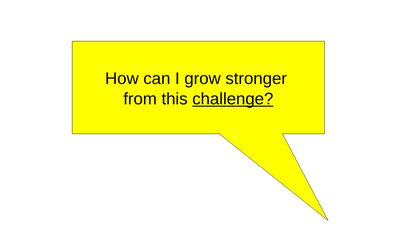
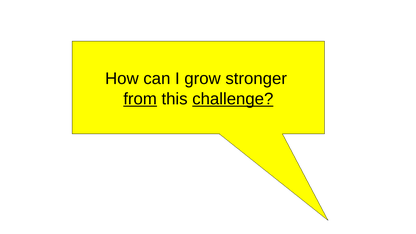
from underline: none -> present
